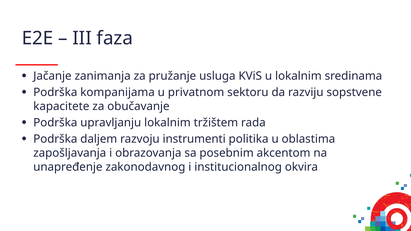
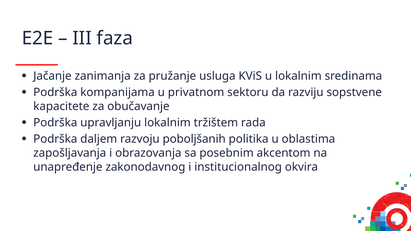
instrumenti: instrumenti -> poboljšanih
